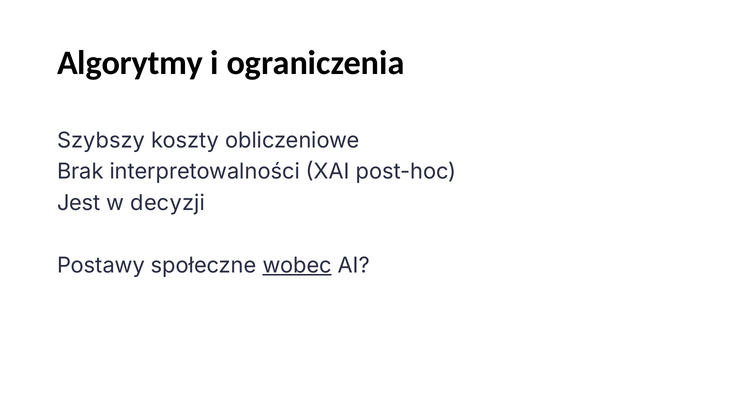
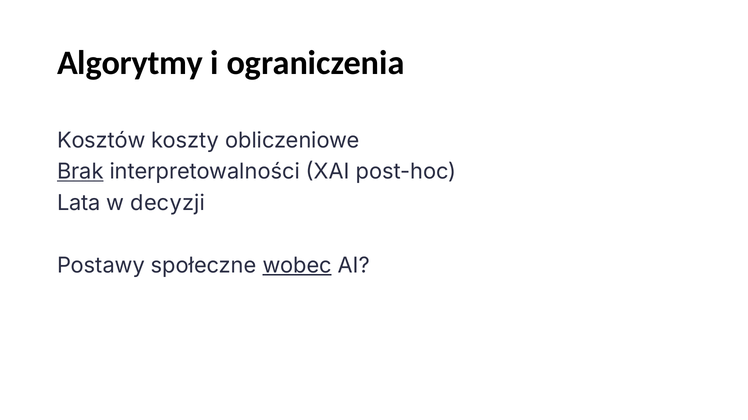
Szybszy: Szybszy -> Kosztów
Brak underline: none -> present
Jest: Jest -> Lata
